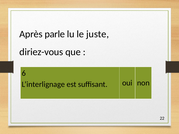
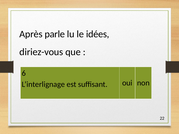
juste: juste -> idées
